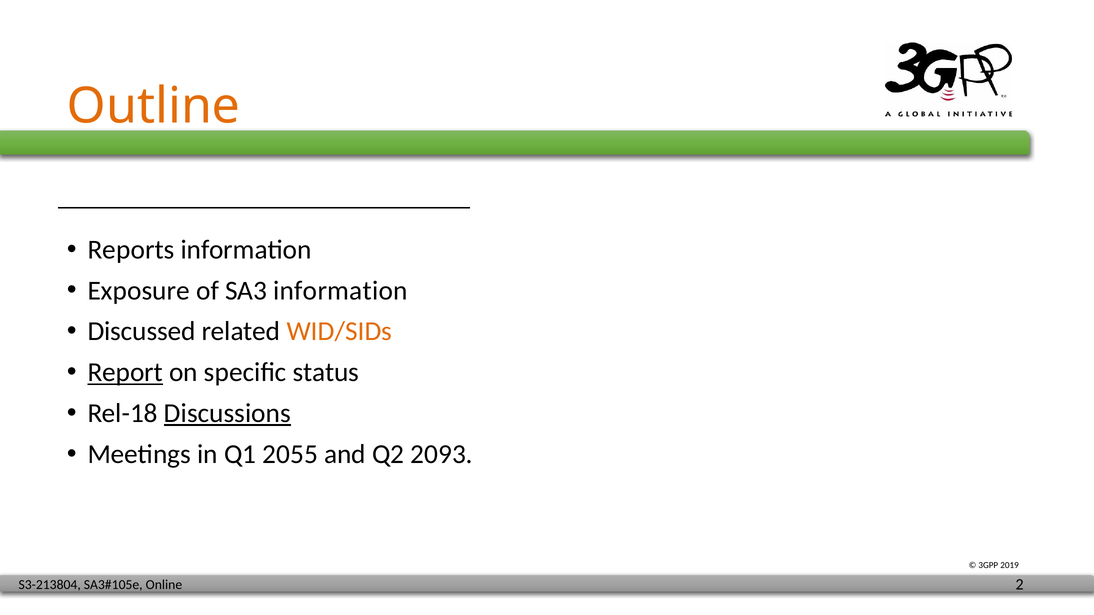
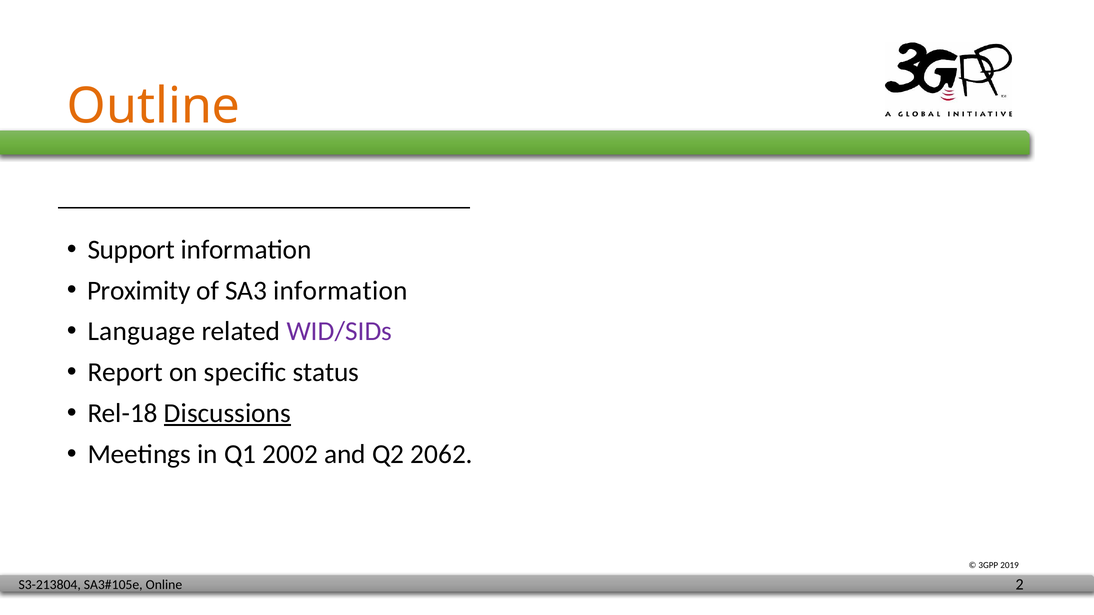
Reports: Reports -> Support
Exposure: Exposure -> Proximity
Discussed: Discussed -> Language
WID/SIDs colour: orange -> purple
Report underline: present -> none
2055: 2055 -> 2002
2093: 2093 -> 2062
